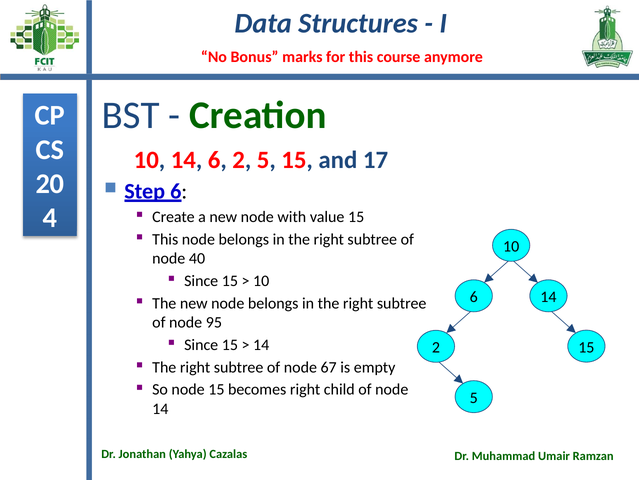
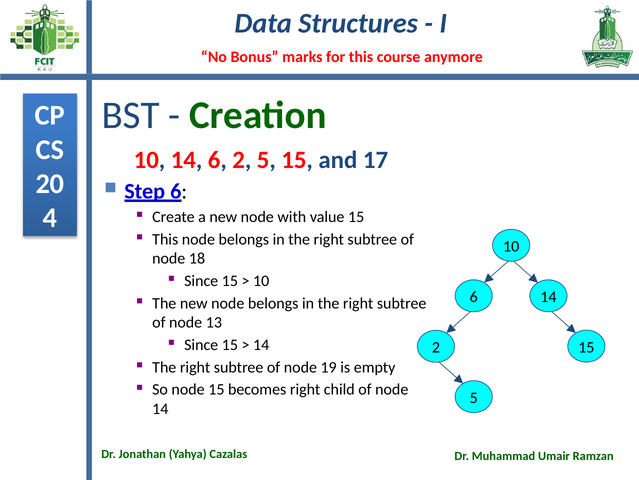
40: 40 -> 18
95: 95 -> 13
67: 67 -> 19
